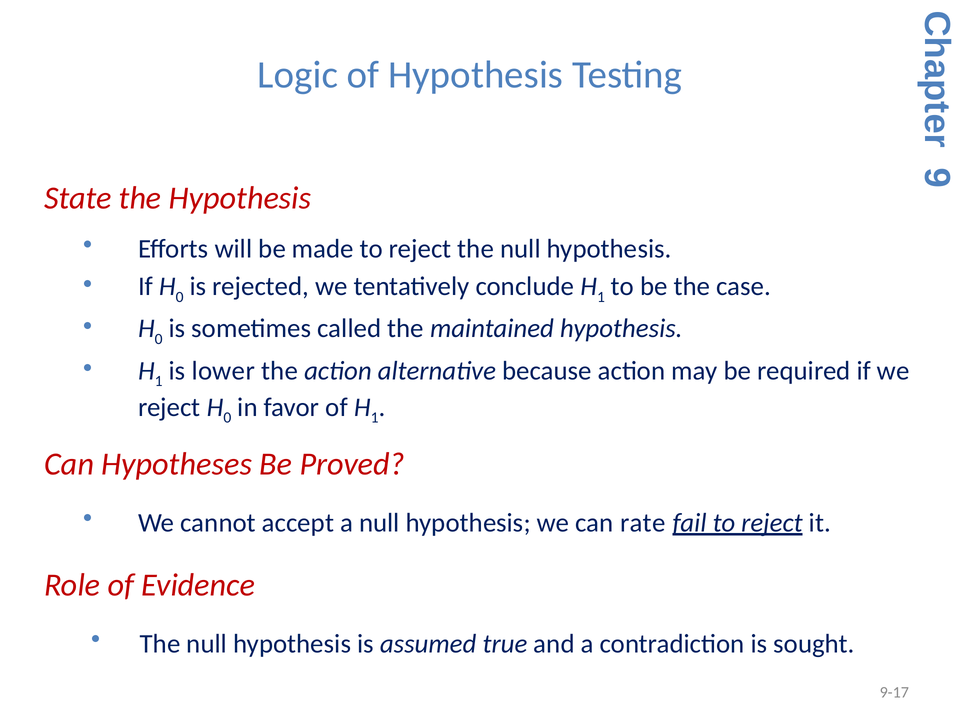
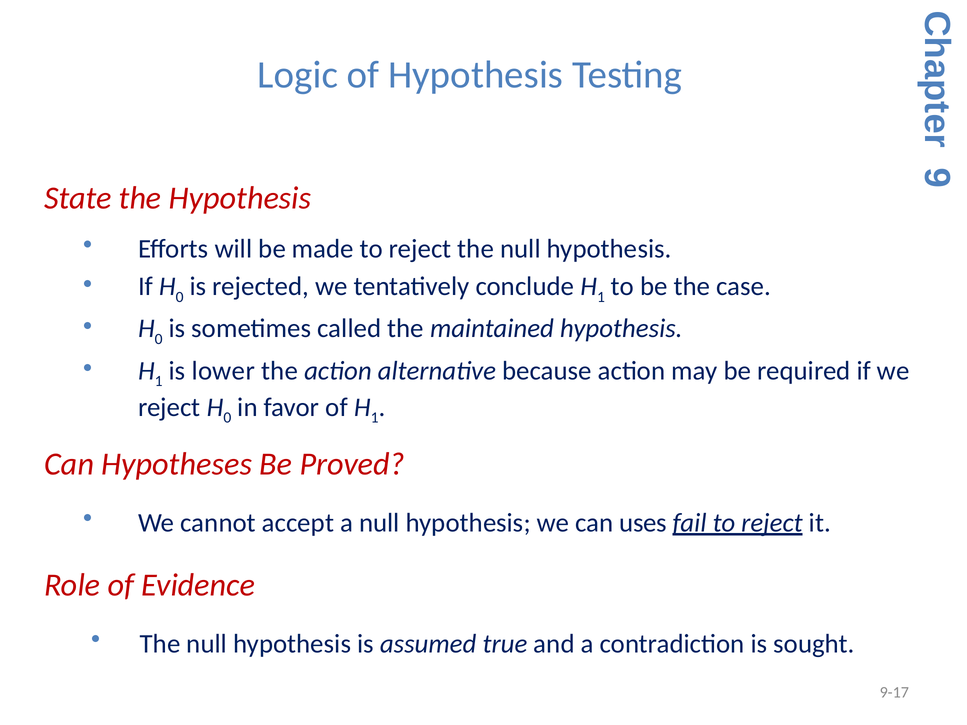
rate: rate -> uses
